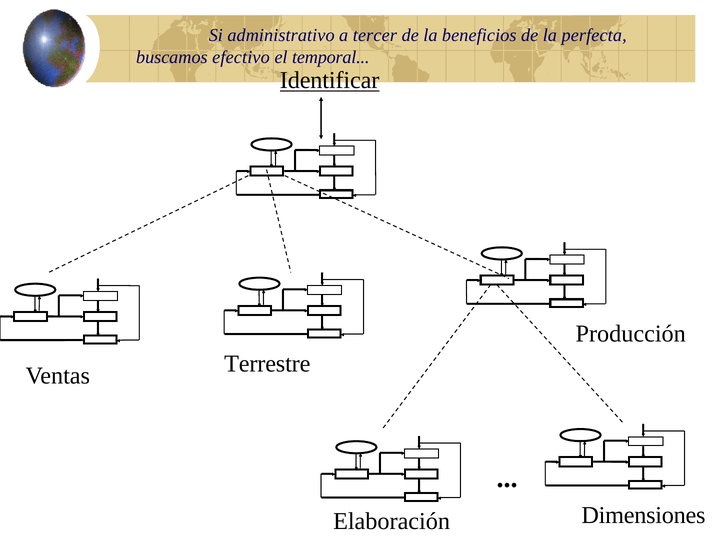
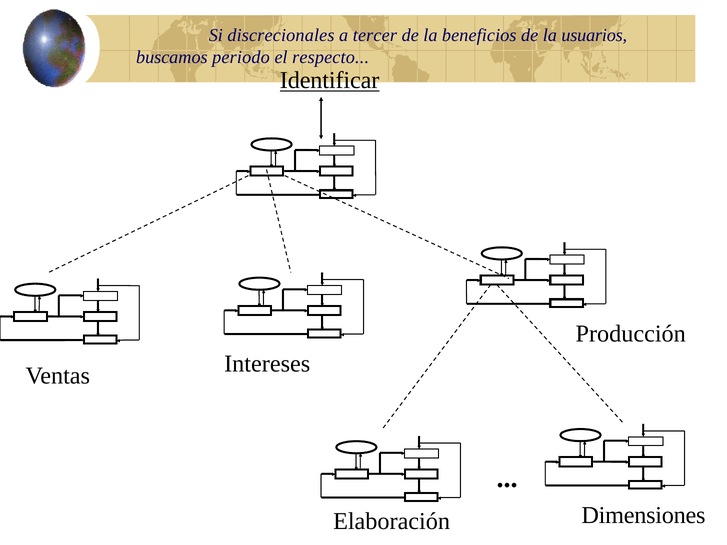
administrativo: administrativo -> discrecionales
perfecta: perfecta -> usuarios
efectivo: efectivo -> periodo
temporal: temporal -> respecto
Terrestre: Terrestre -> Intereses
